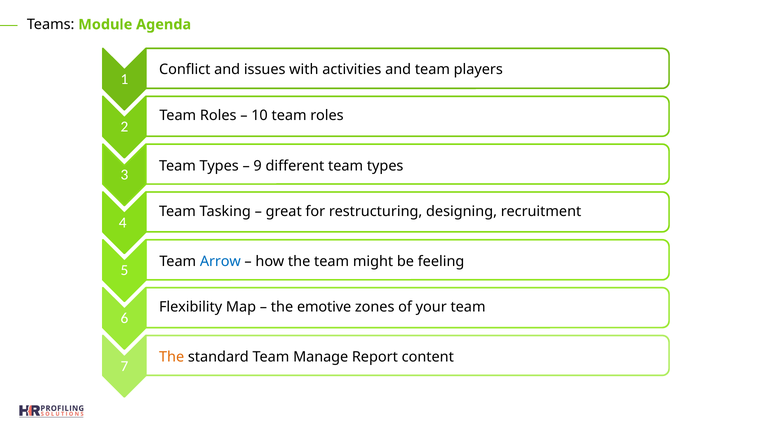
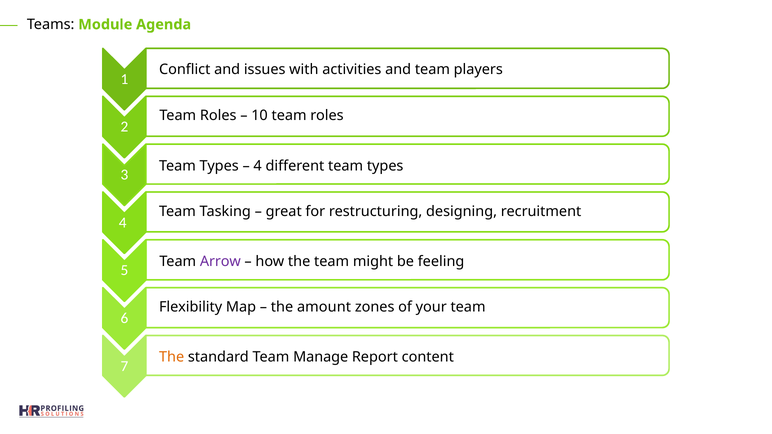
9 at (258, 166): 9 -> 4
Arrow colour: blue -> purple
emotive: emotive -> amount
